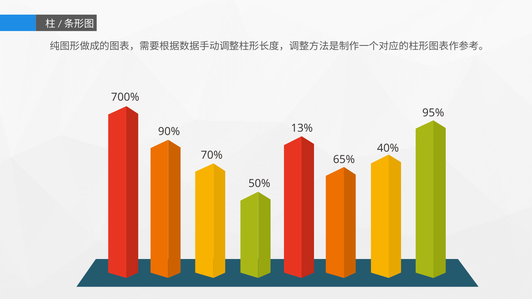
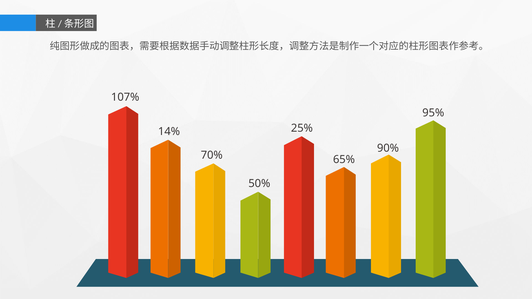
700%: 700% -> 107%
13%: 13% -> 25%
90%: 90% -> 14%
40%: 40% -> 90%
